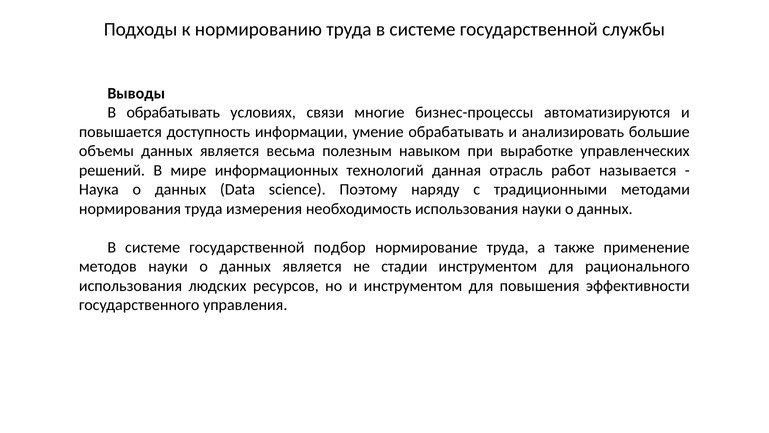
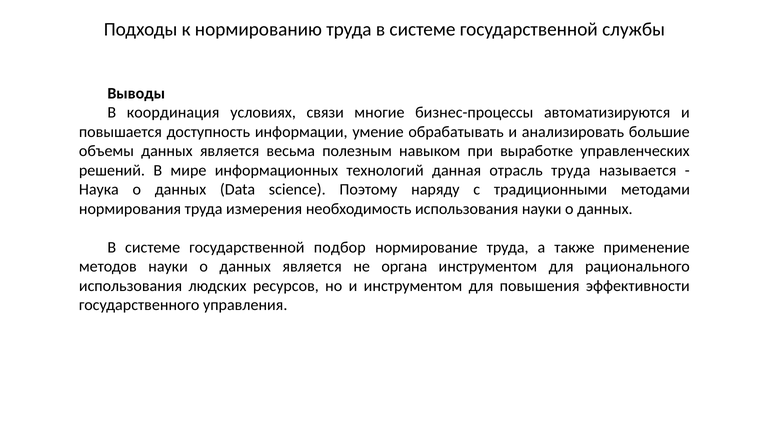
В обрабатывать: обрабатывать -> координация
отрасль работ: работ -> труда
стадии: стадии -> органа
